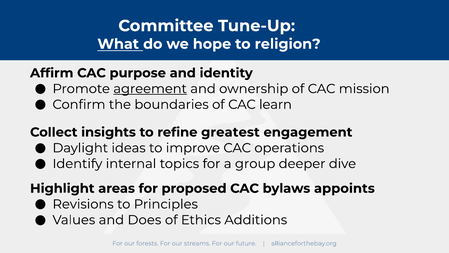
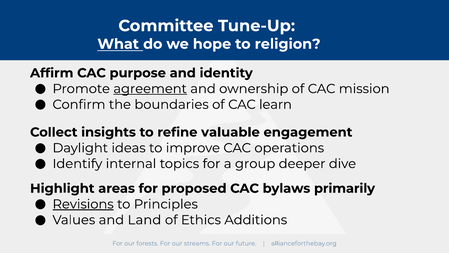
greatest: greatest -> valuable
appoints: appoints -> primarily
Revisions underline: none -> present
Does: Does -> Land
